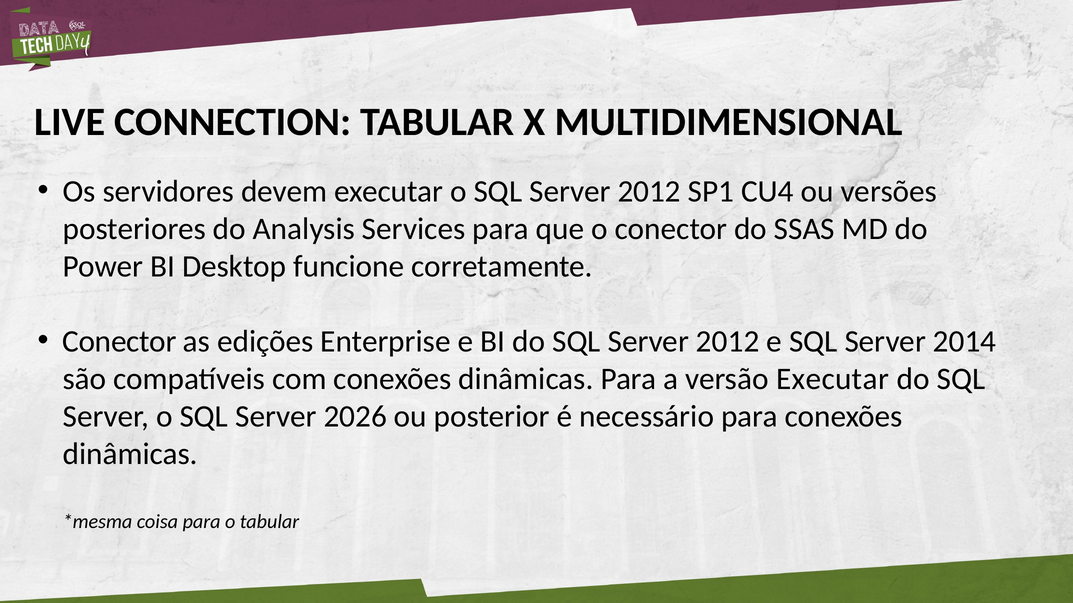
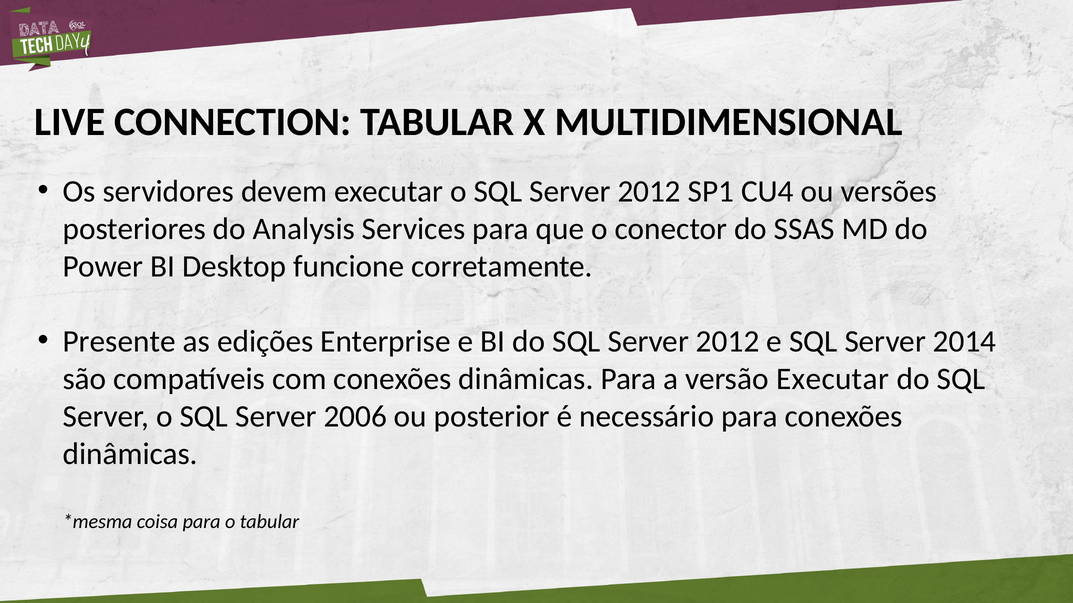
Conector at (119, 342): Conector -> Presente
2026: 2026 -> 2006
